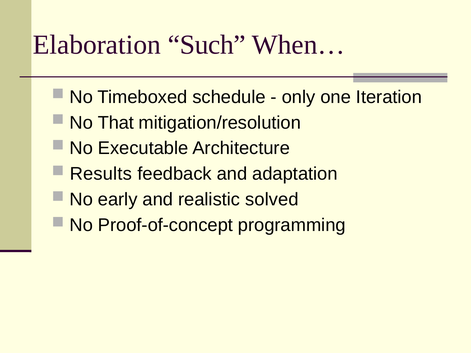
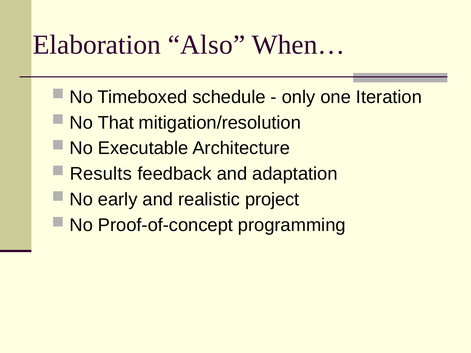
Such: Such -> Also
solved: solved -> project
